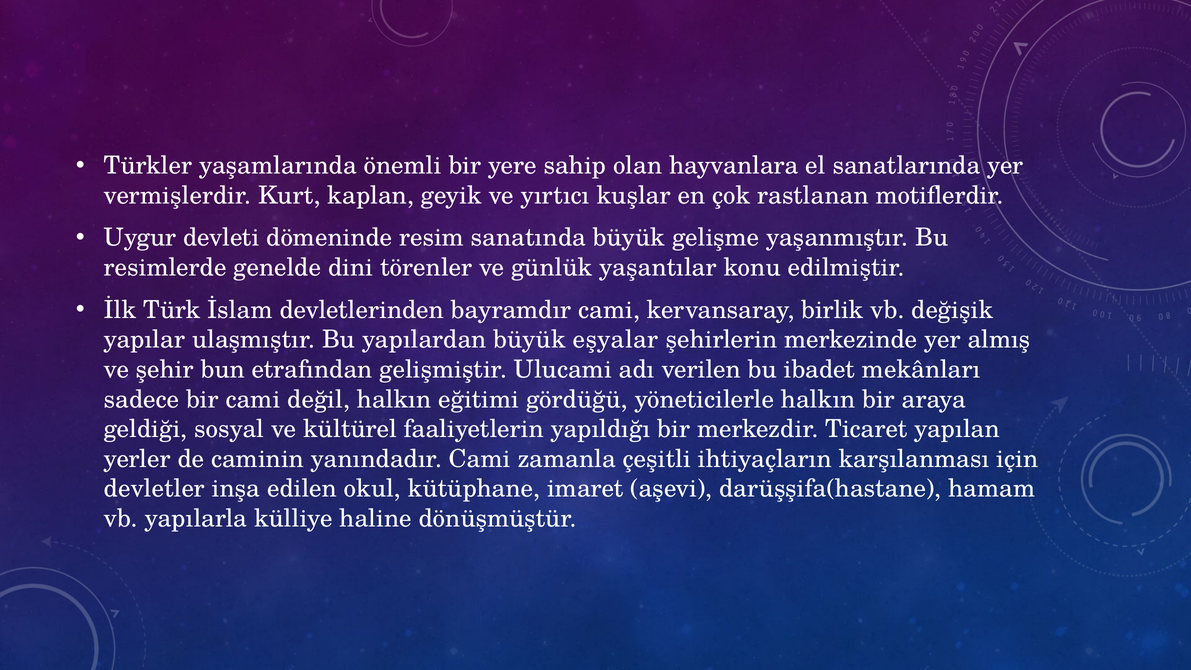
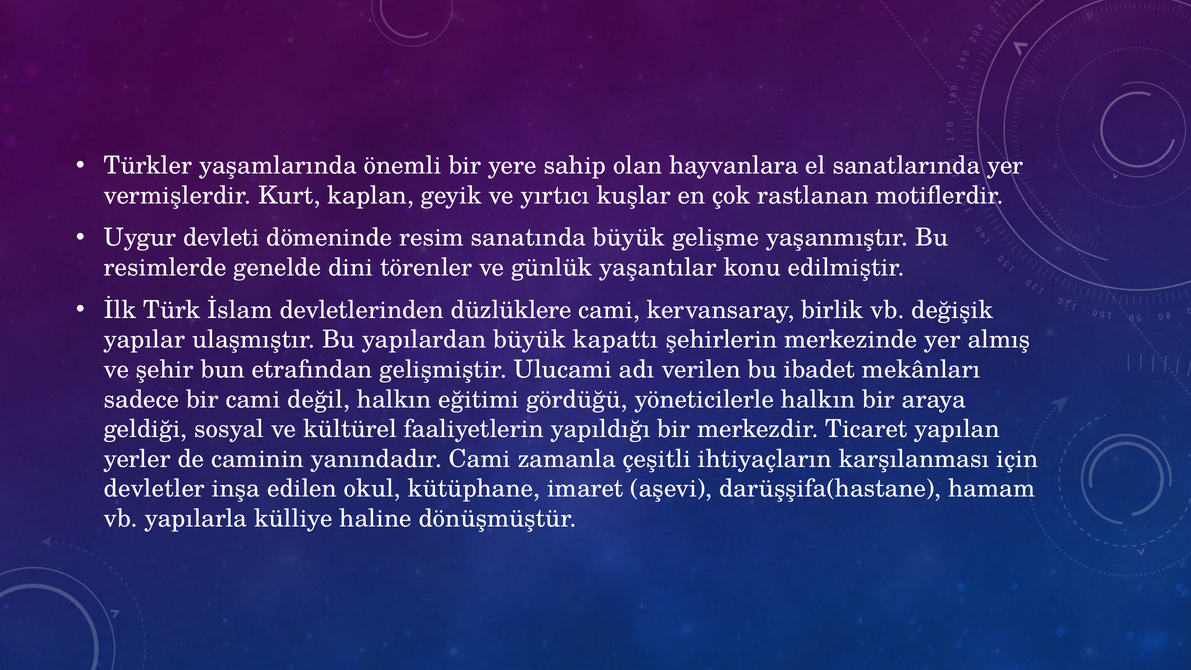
bayramdır: bayramdır -> düzlüklere
eşyalar: eşyalar -> kapattı
